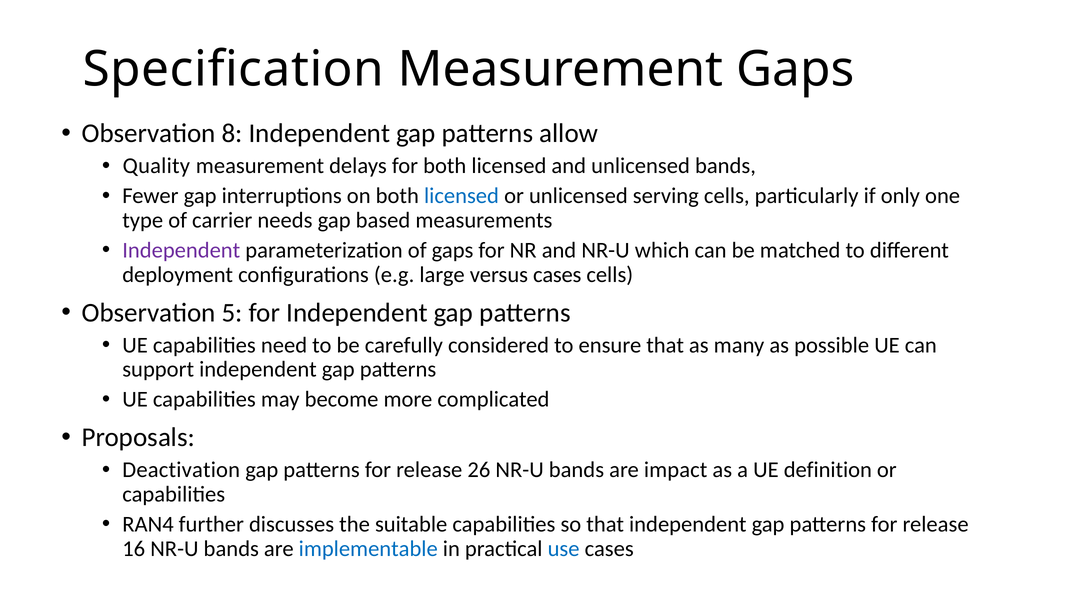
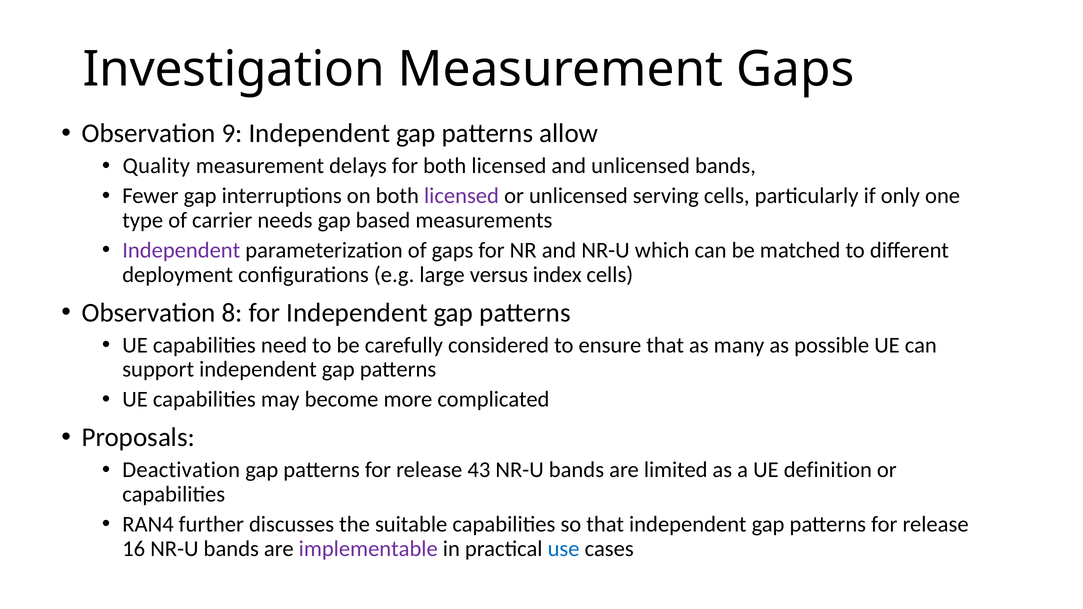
Specification: Specification -> Investigation
8: 8 -> 9
licensed at (461, 196) colour: blue -> purple
versus cases: cases -> index
5: 5 -> 8
26: 26 -> 43
impact: impact -> limited
implementable colour: blue -> purple
